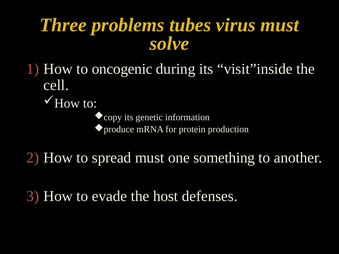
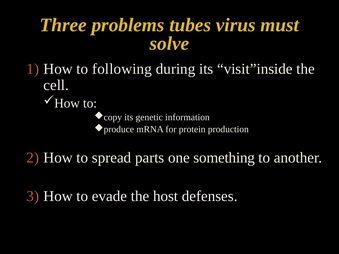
oncogenic: oncogenic -> following
spread must: must -> parts
